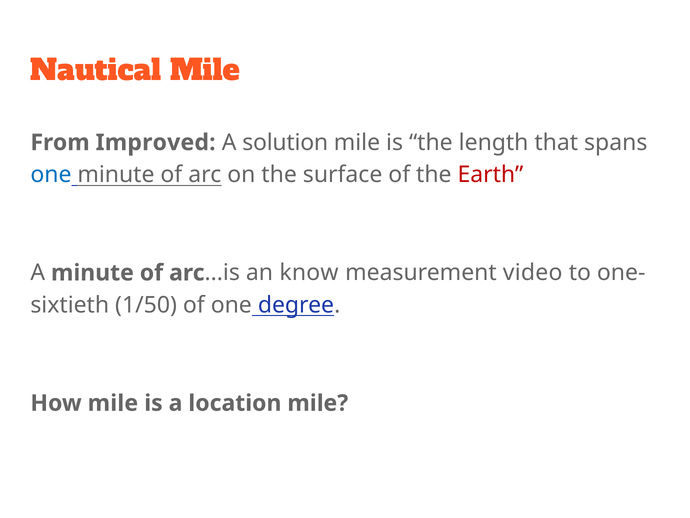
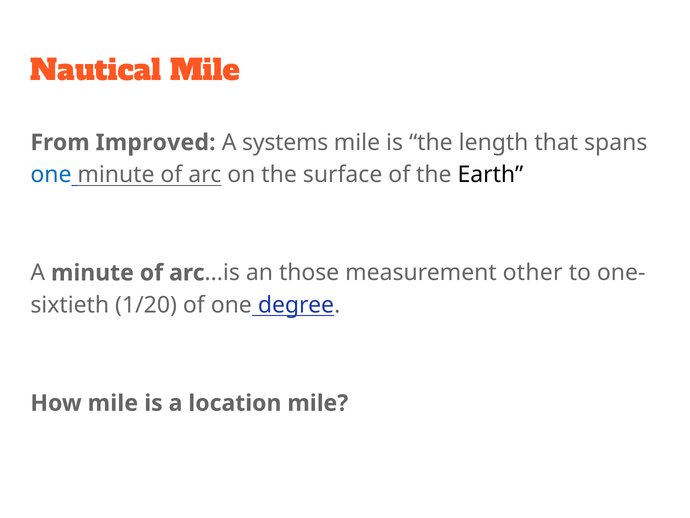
solution: solution -> systems
Earth colour: red -> black
know: know -> those
video: video -> other
1/50: 1/50 -> 1/20
